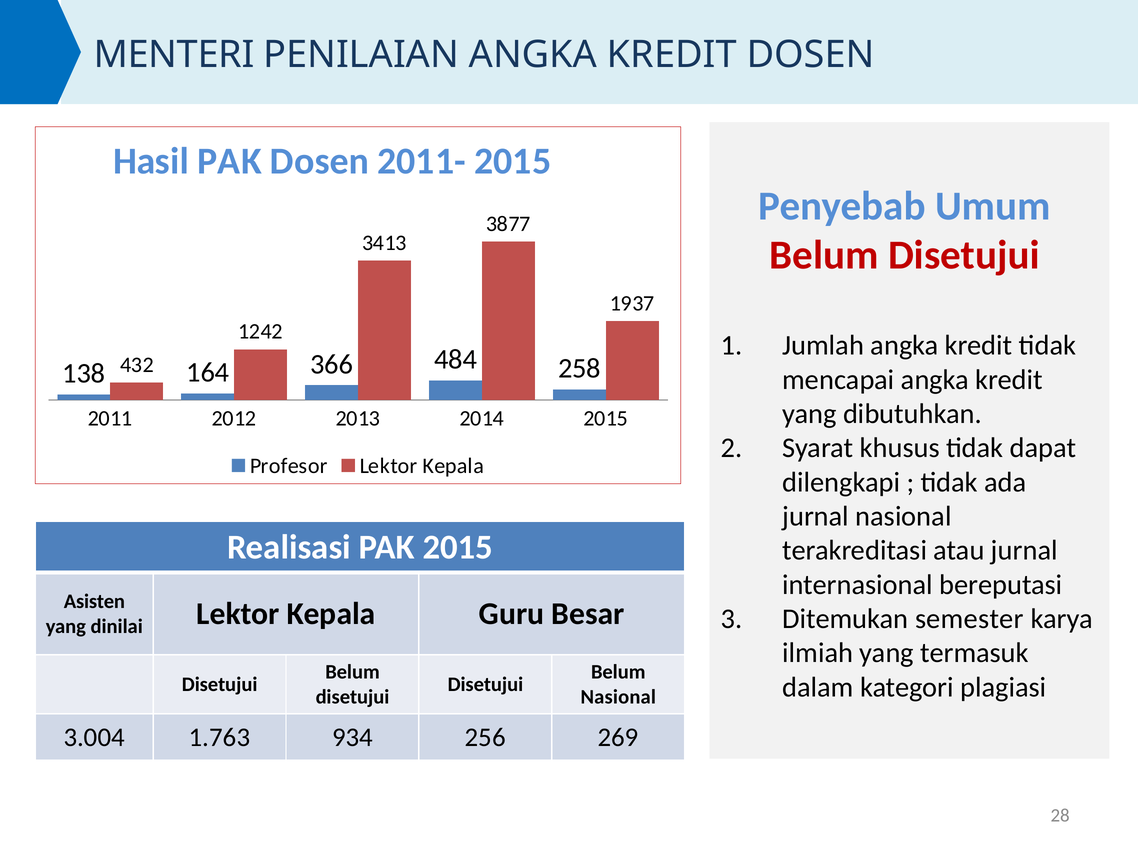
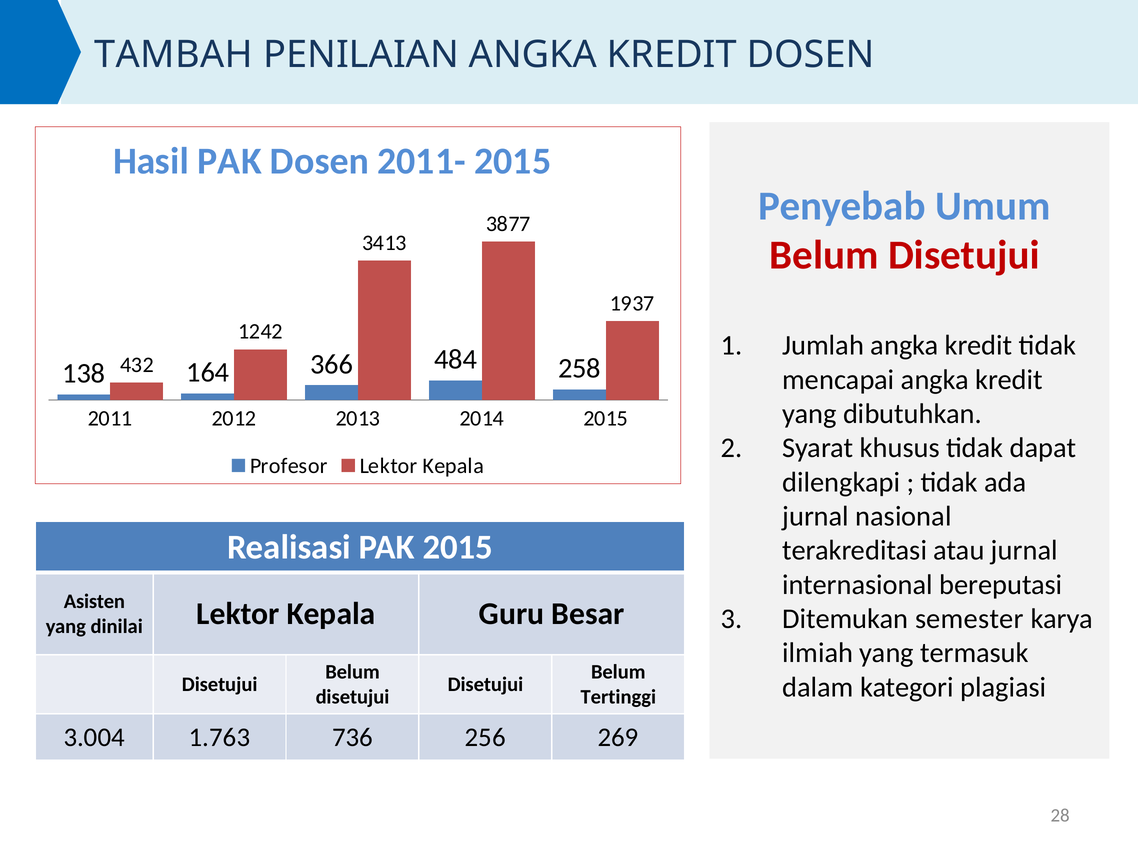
MENTERI: MENTERI -> TAMBAH
Nasional at (618, 697): Nasional -> Tertinggi
934: 934 -> 736
